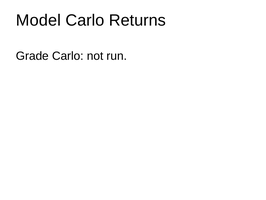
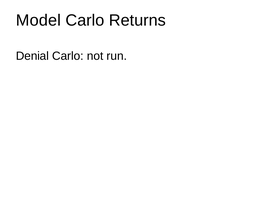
Grade: Grade -> Denial
